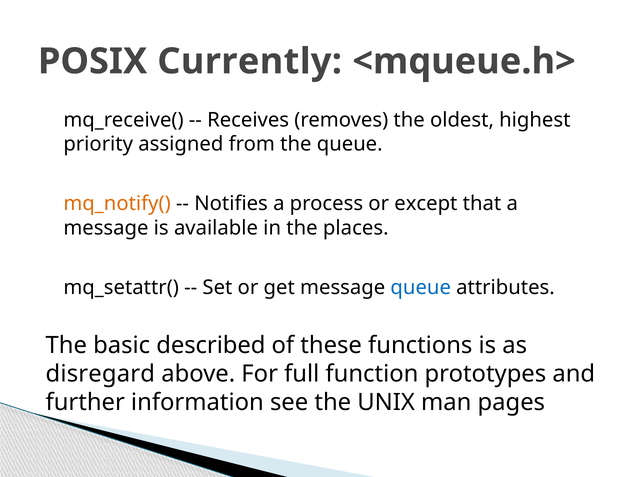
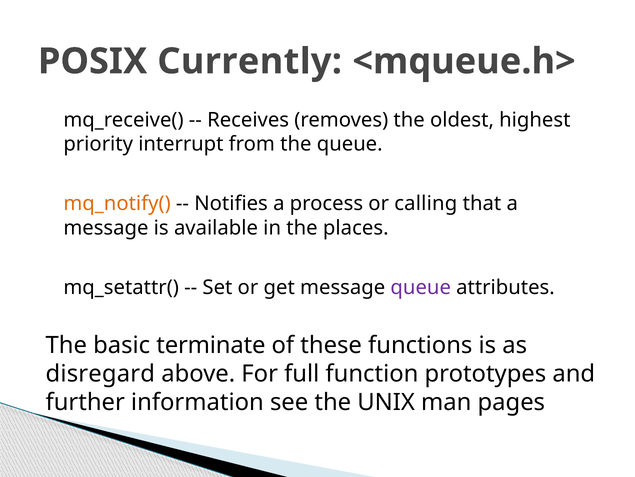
assigned: assigned -> interrupt
except: except -> calling
queue at (421, 287) colour: blue -> purple
described: described -> terminate
